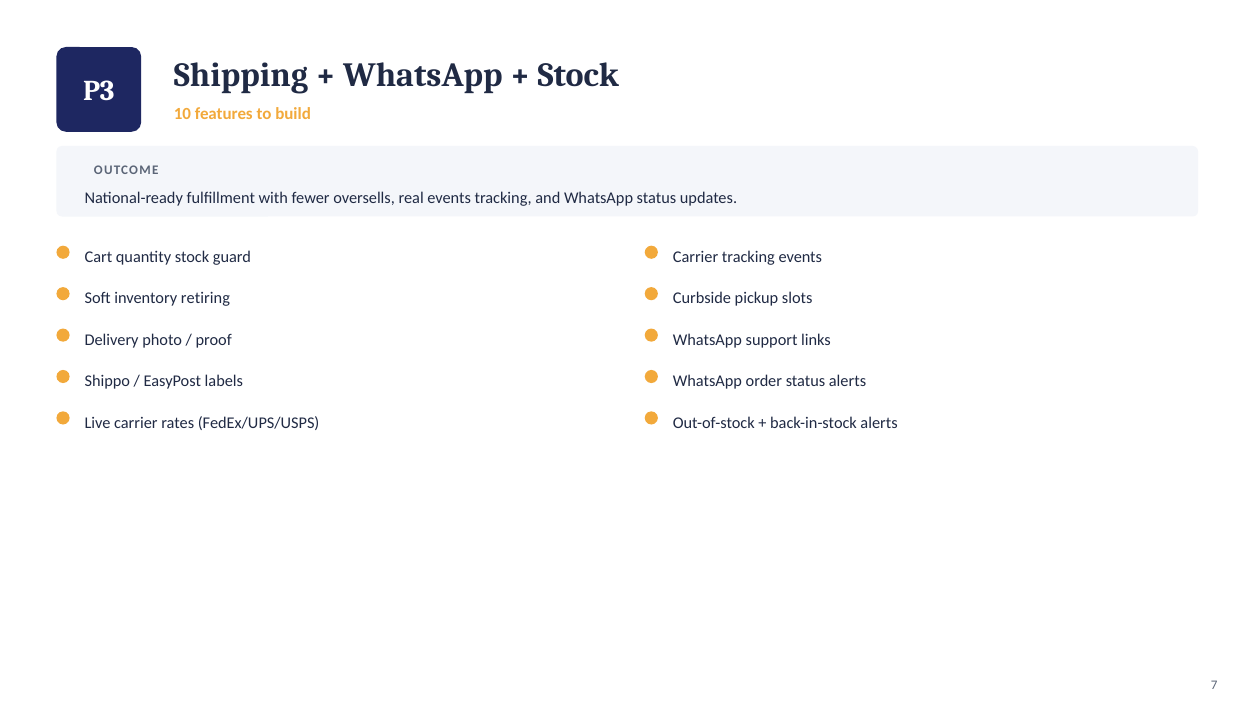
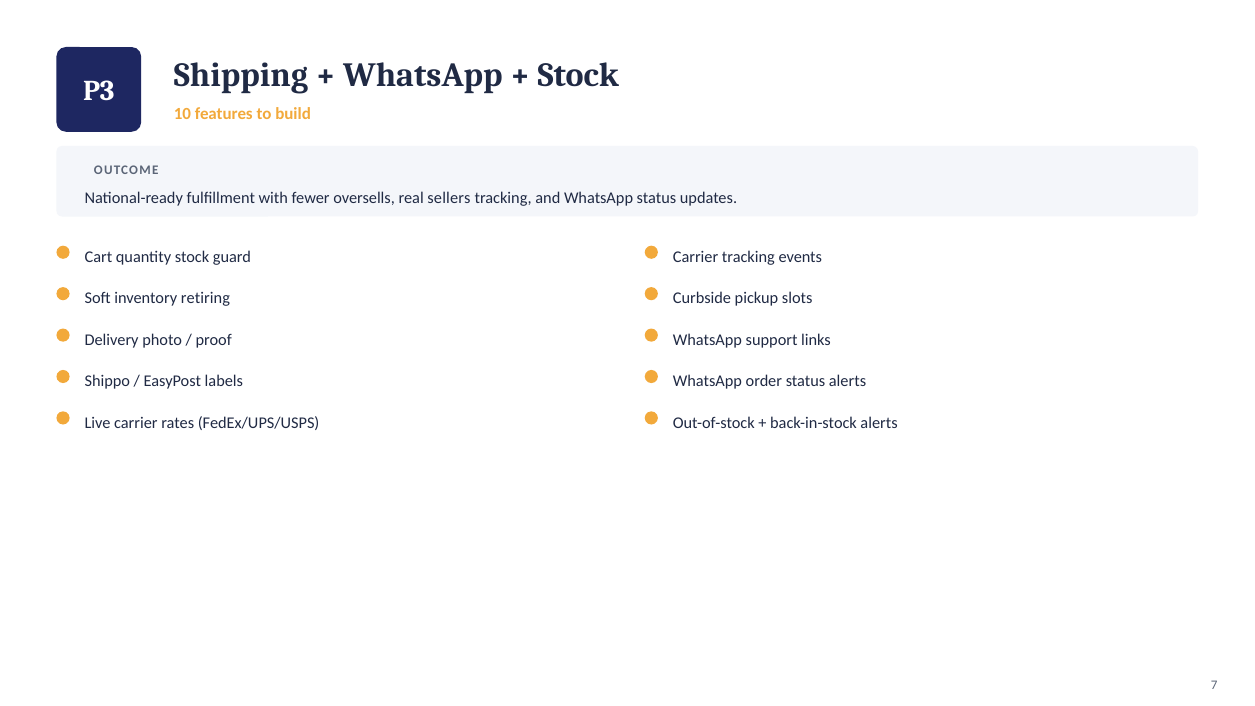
real events: events -> sellers
